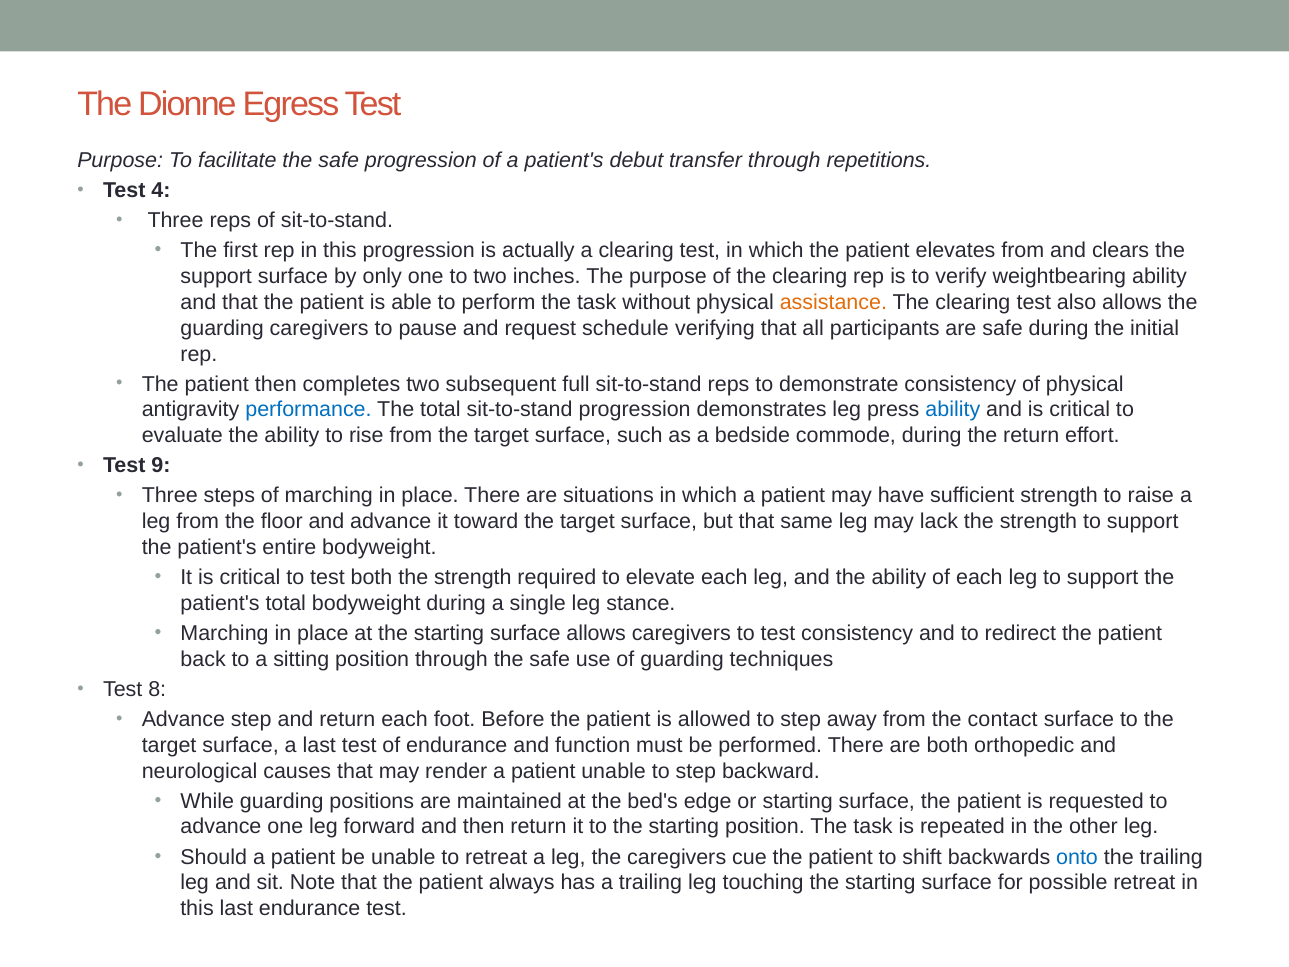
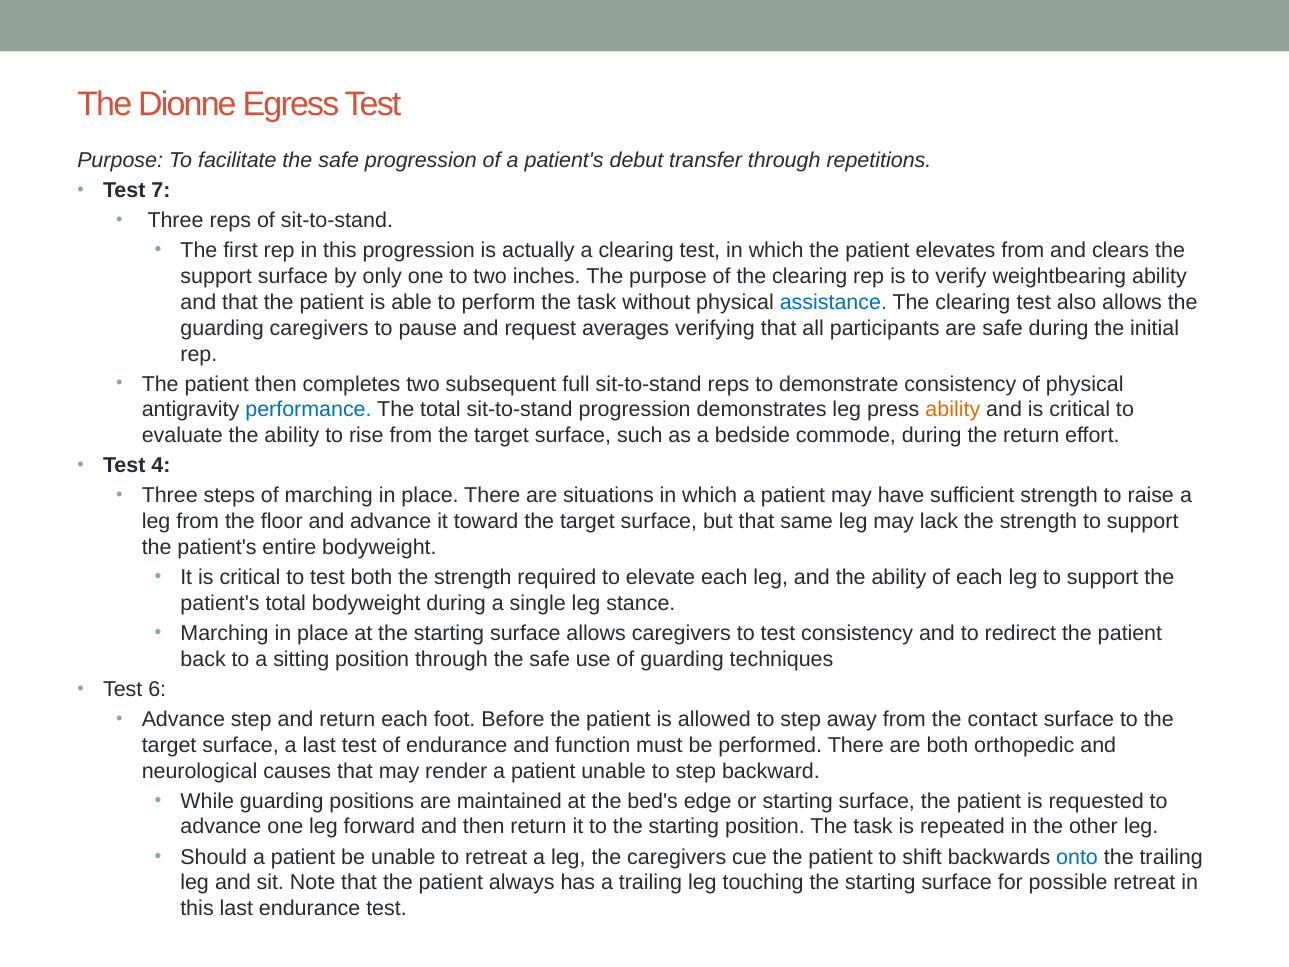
4: 4 -> 7
assistance colour: orange -> blue
schedule: schedule -> averages
ability at (953, 410) colour: blue -> orange
9: 9 -> 4
8: 8 -> 6
